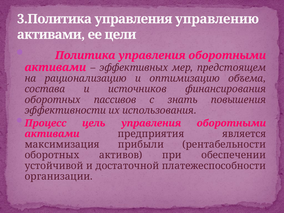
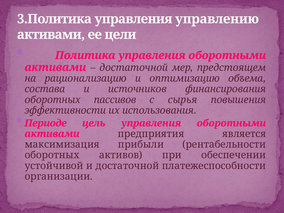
эффективных at (134, 68): эффективных -> достаточной
знать: знать -> сырья
Процесс: Процесс -> Периоде
